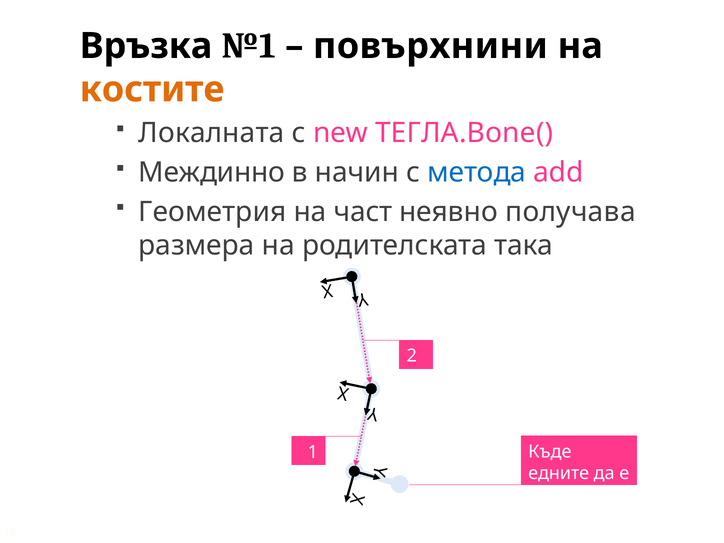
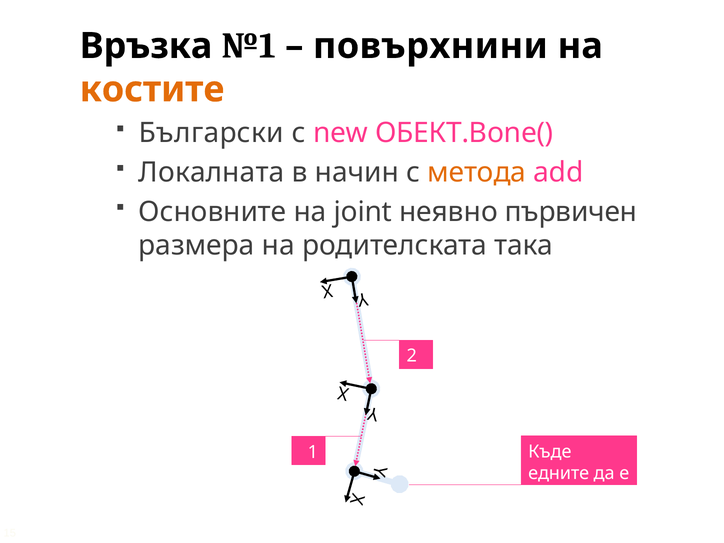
Локалната: Локалната -> Български
ТЕГЛА.Bone(: ТЕГЛА.Bone( -> ОБЕКТ.Bone(
Междинно: Междинно -> Локалната
метода colour: blue -> orange
Геометрия: Геометрия -> Основните
част: част -> joint
получава: получава -> първичен
